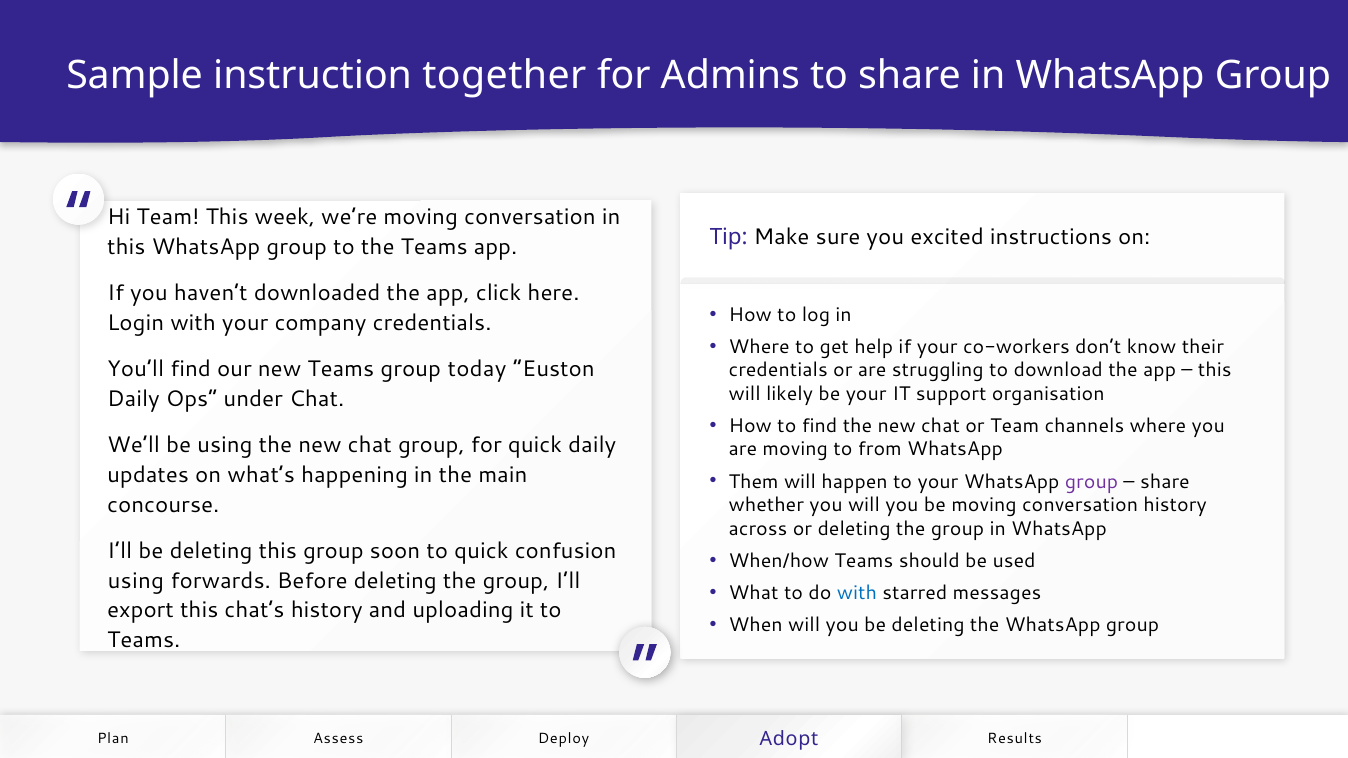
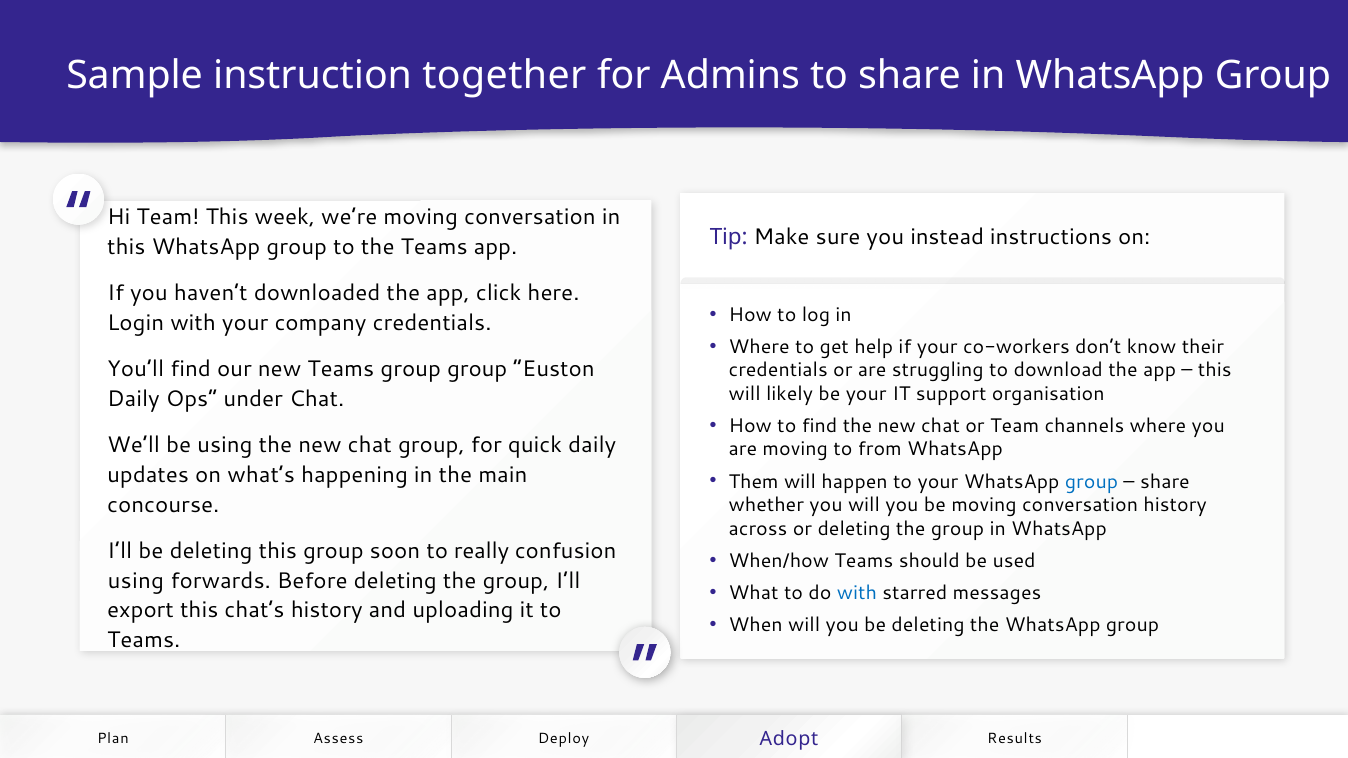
excited: excited -> instead
group today: today -> group
group at (1091, 482) colour: purple -> blue
to quick: quick -> really
